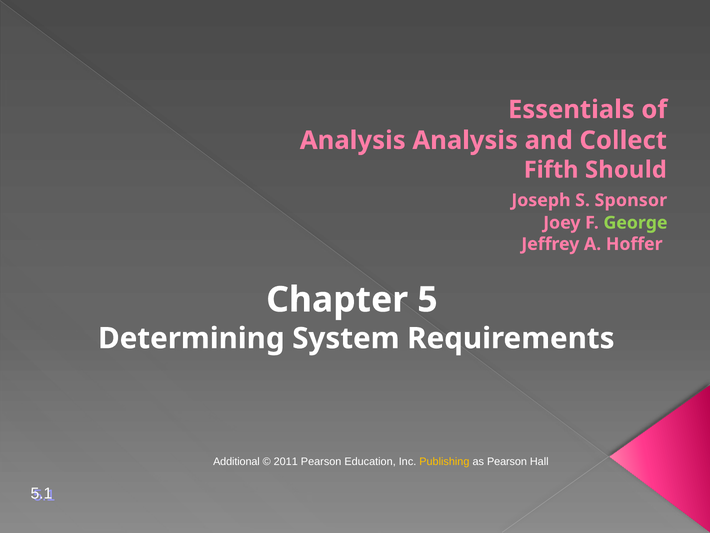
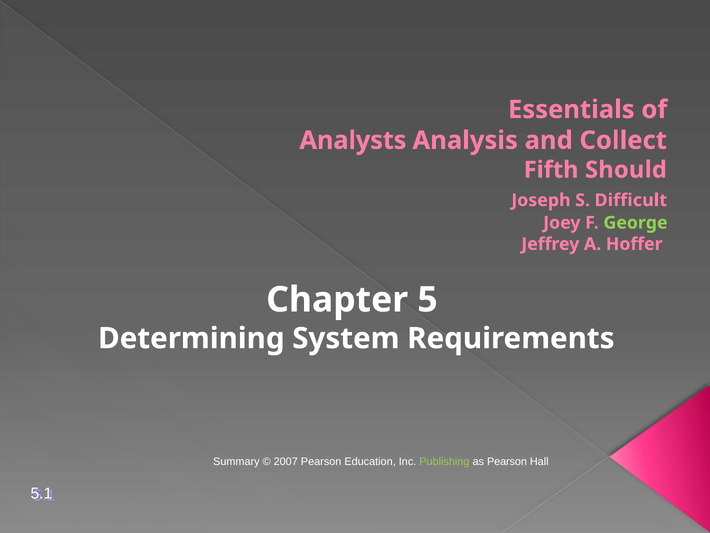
Analysis at (353, 140): Analysis -> Analysts
Sponsor: Sponsor -> Difficult
Additional: Additional -> Summary
2011: 2011 -> 2007
Publishing colour: yellow -> light green
